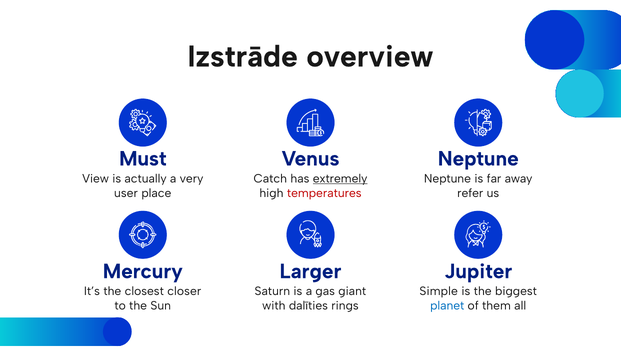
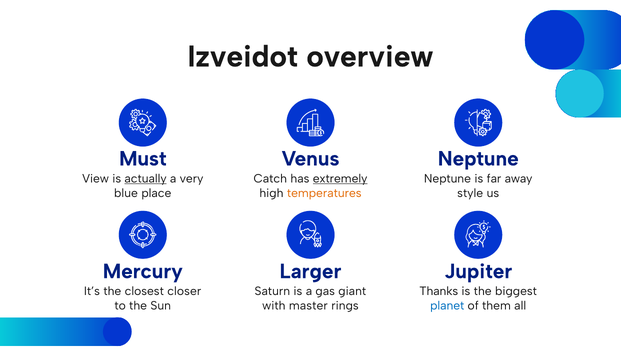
Izstrāde: Izstrāde -> Izveidot
actually underline: none -> present
user: user -> blue
temperatures colour: red -> orange
refer: refer -> style
Simple: Simple -> Thanks
dalīties: dalīties -> master
